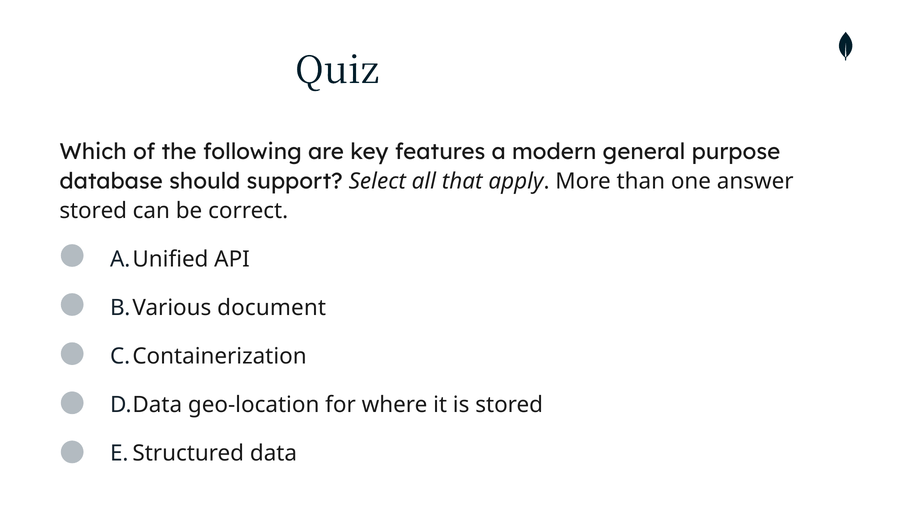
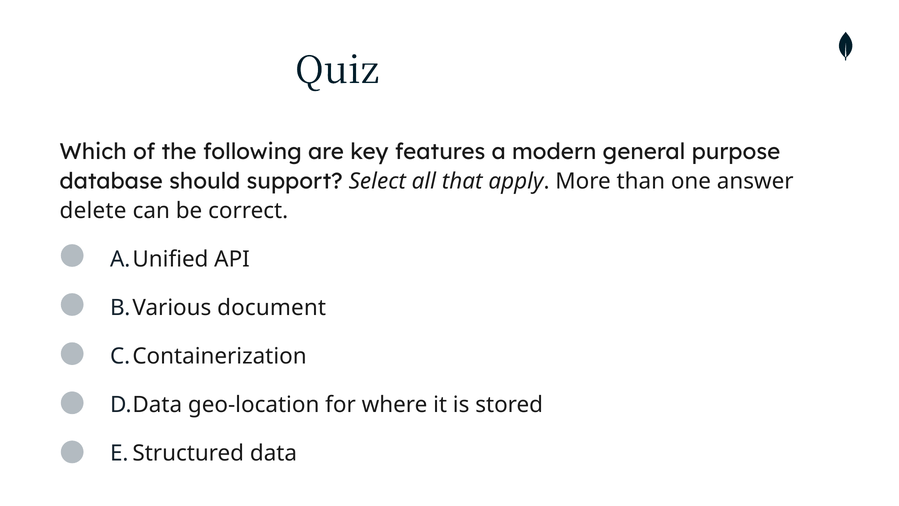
stored at (93, 211): stored -> delete
